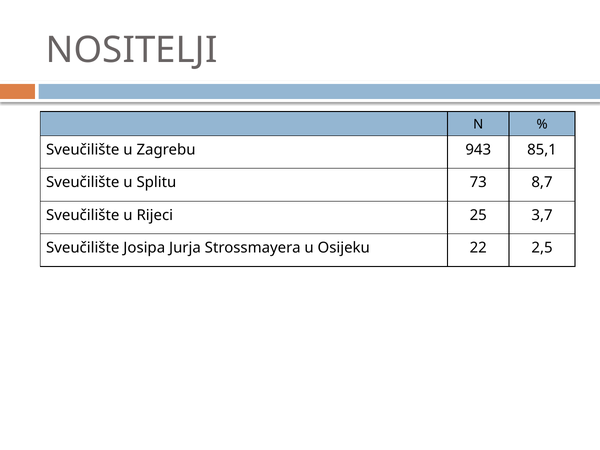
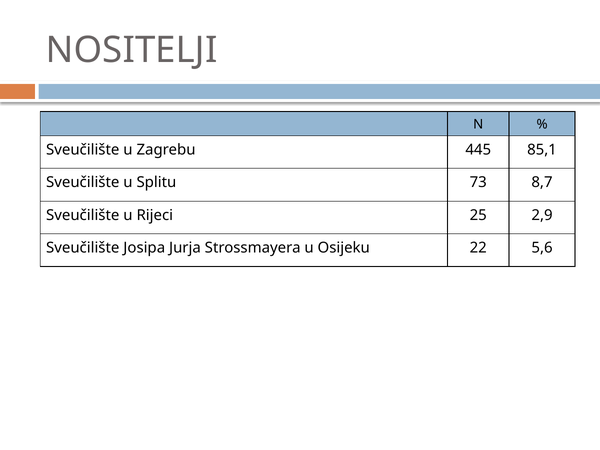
943: 943 -> 445
3,7: 3,7 -> 2,9
2,5: 2,5 -> 5,6
